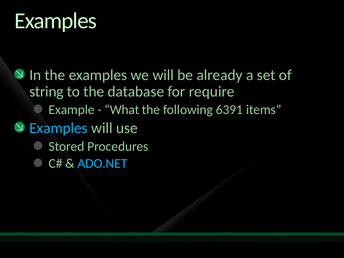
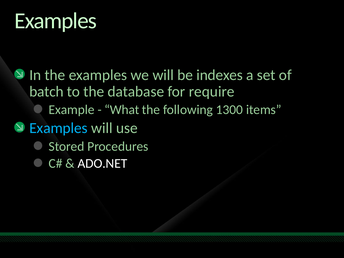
already: already -> indexes
string: string -> batch
6391: 6391 -> 1300
ADO.NET colour: light blue -> white
